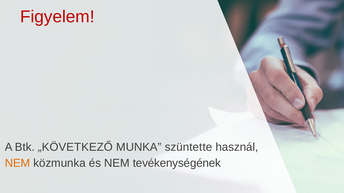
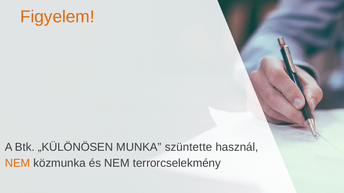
Figyelem colour: red -> orange
„KÖVETKEZŐ: „KÖVETKEZŐ -> „KÜLÖNÖSEN
tevékenységének: tevékenységének -> terrorcselekmény
